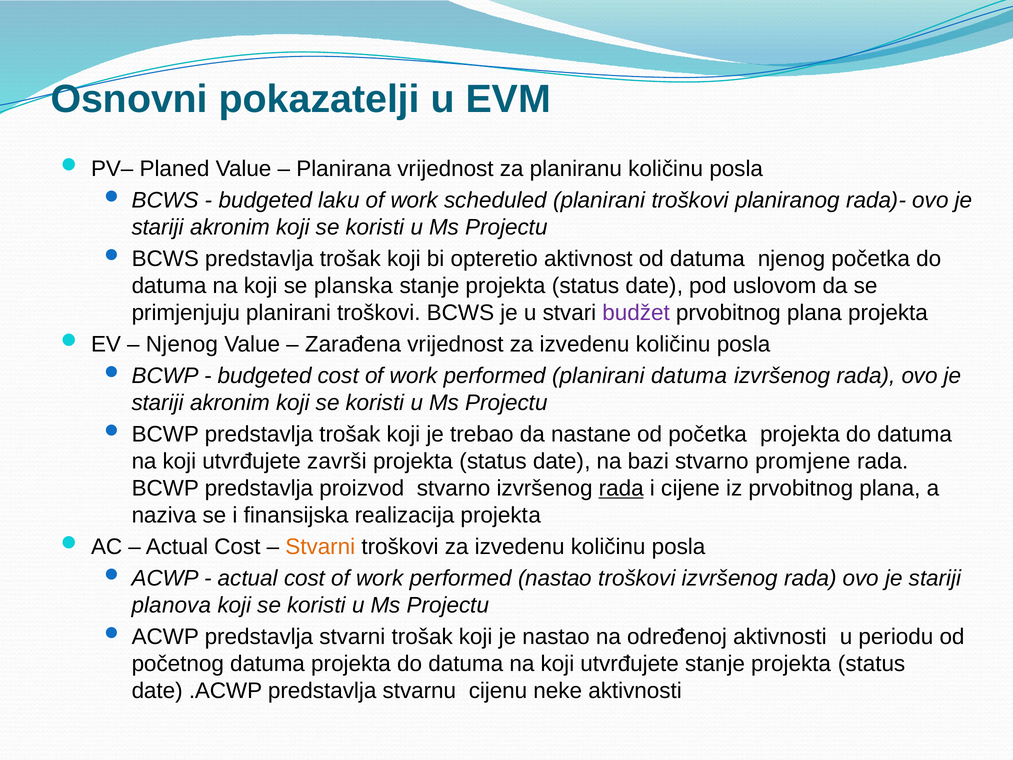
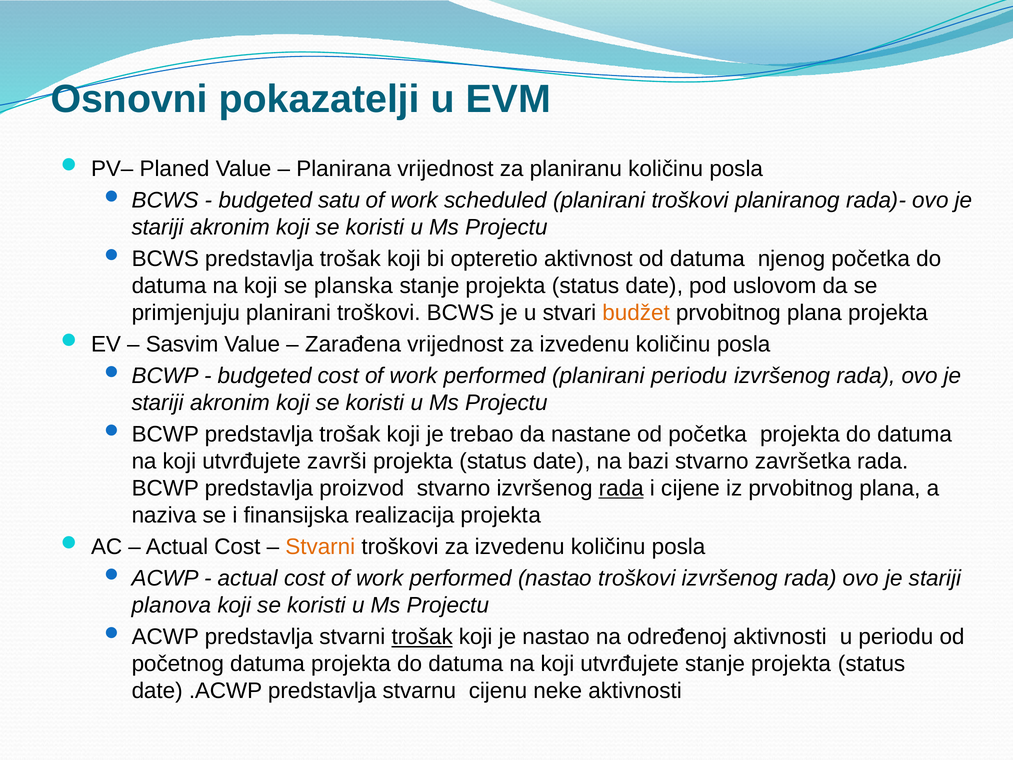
laku: laku -> satu
budžet colour: purple -> orange
Njenog at (182, 344): Njenog -> Sasvim
planirani datuma: datuma -> periodu
promjene: promjene -> završetka
trošak at (422, 637) underline: none -> present
